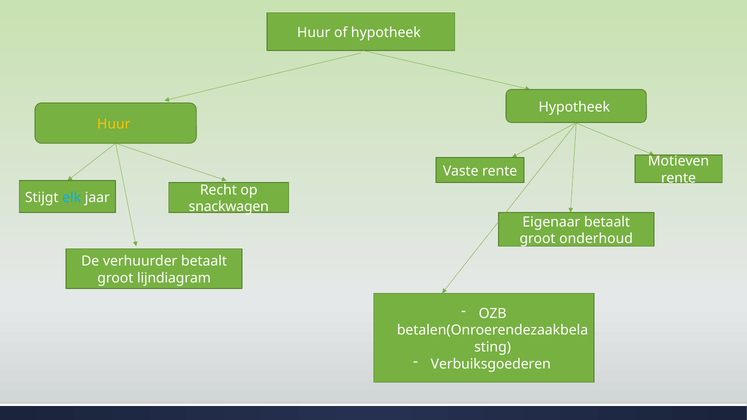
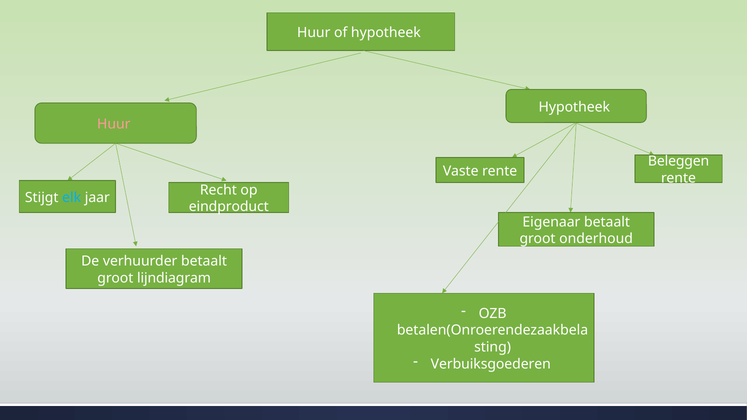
Huur at (114, 124) colour: yellow -> pink
Motieven: Motieven -> Beleggen
snackwagen: snackwagen -> eindproduct
